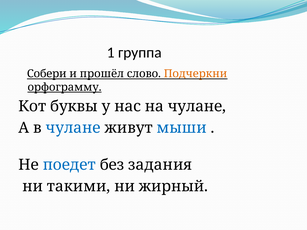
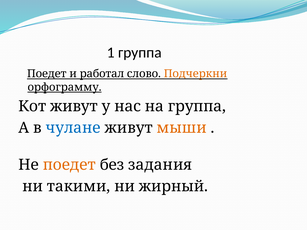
Собери at (47, 74): Собери -> Поедет
прошёл: прошёл -> работал
Кот буквы: буквы -> живут
на чулане: чулане -> группа
мыши colour: blue -> orange
поедет at (69, 165) colour: blue -> orange
